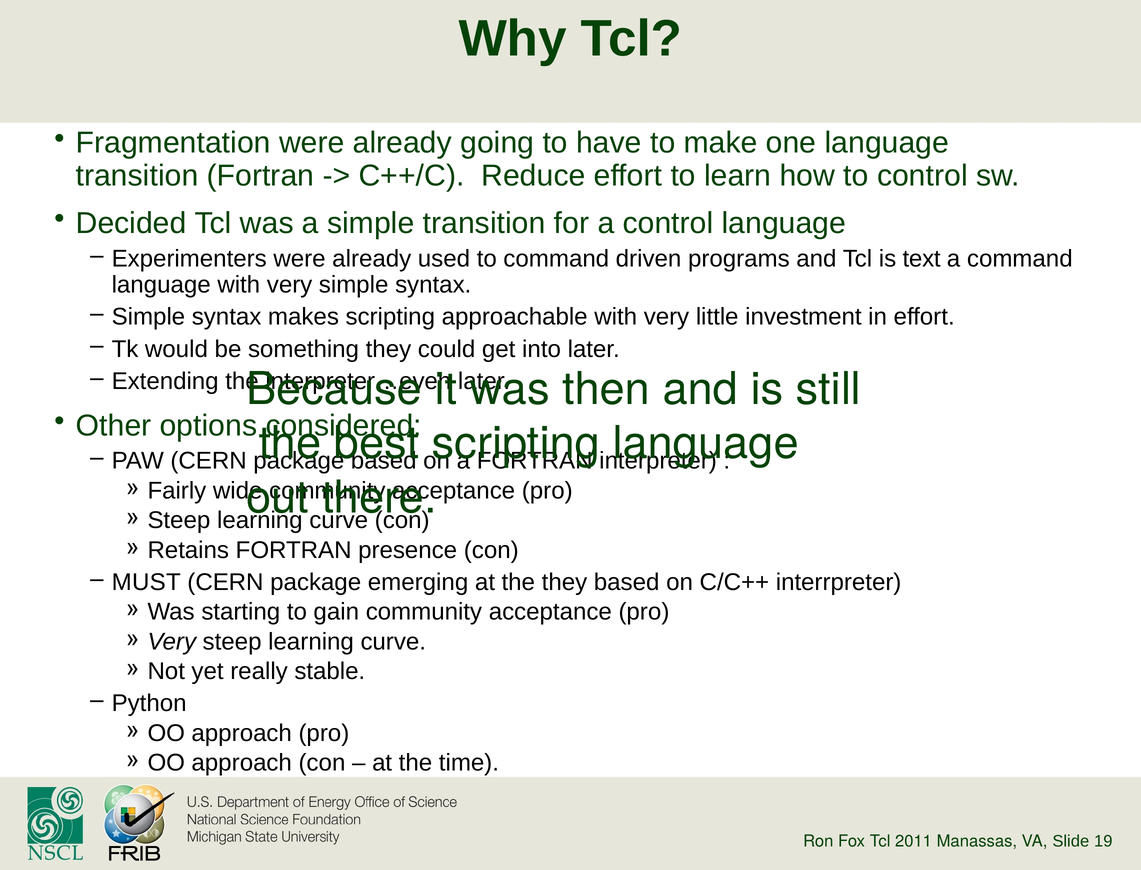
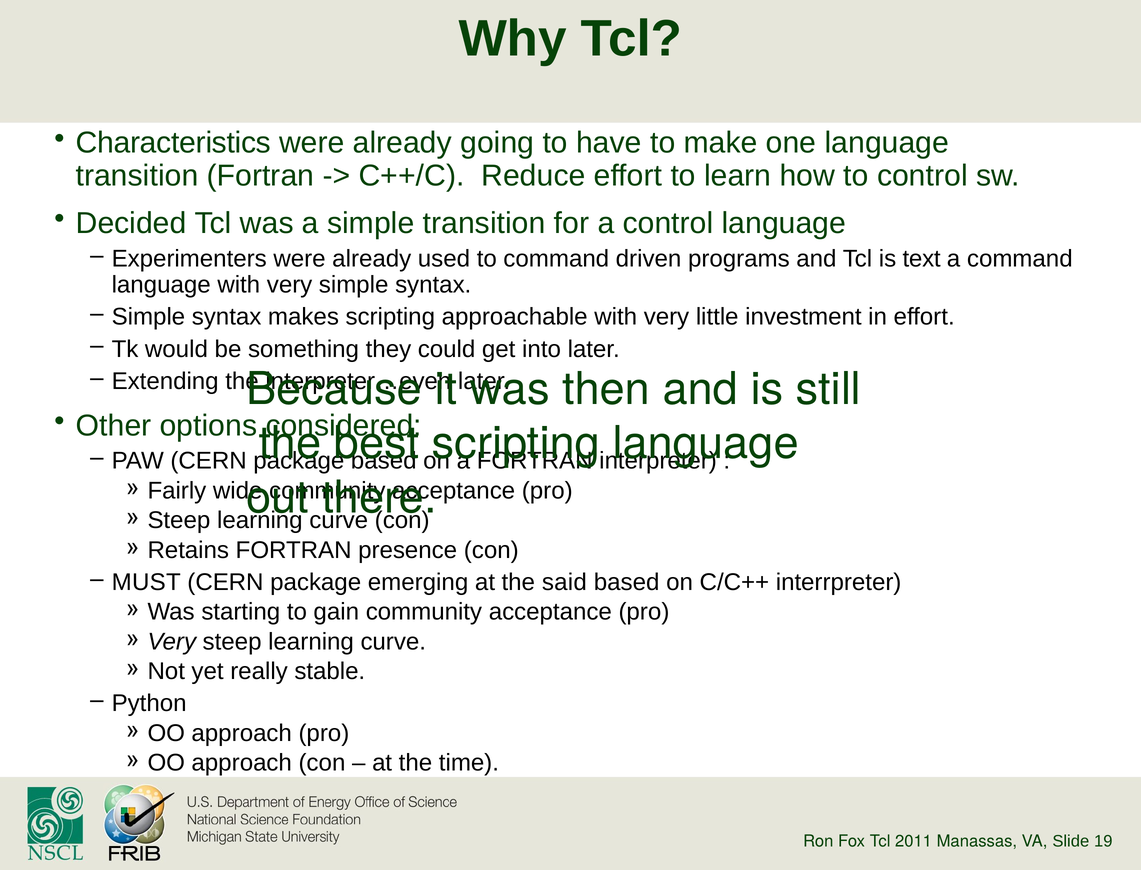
Fragmentation: Fragmentation -> Characteristics
the they: they -> said
